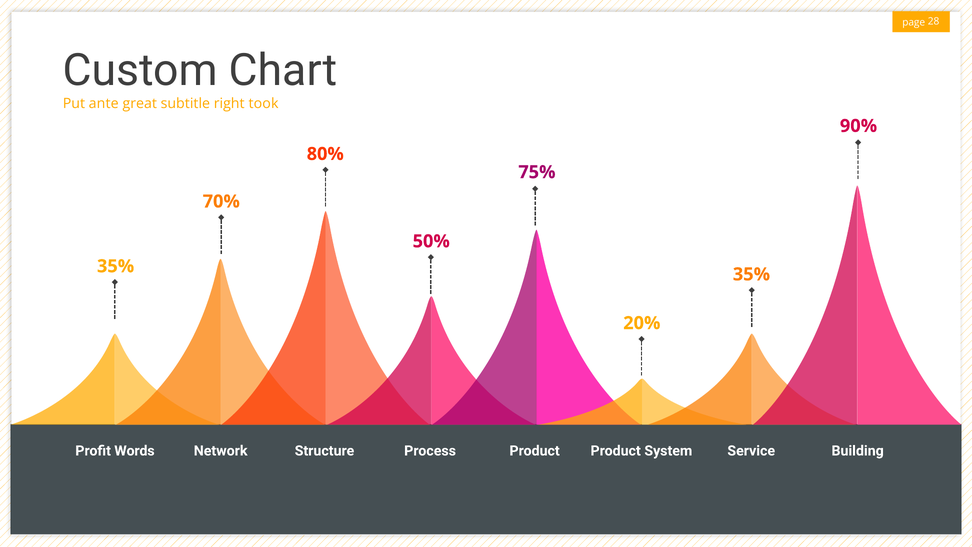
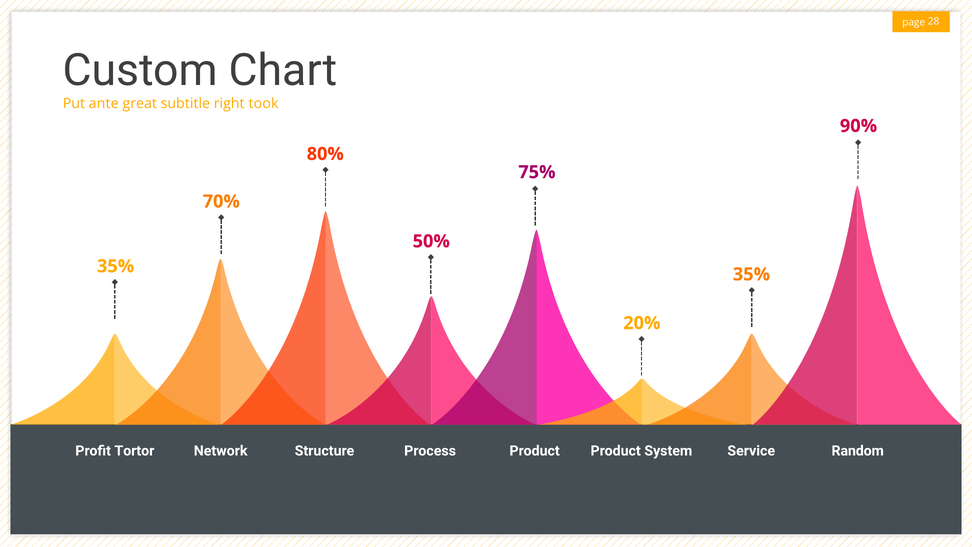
Words: Words -> Tortor
Building: Building -> Random
